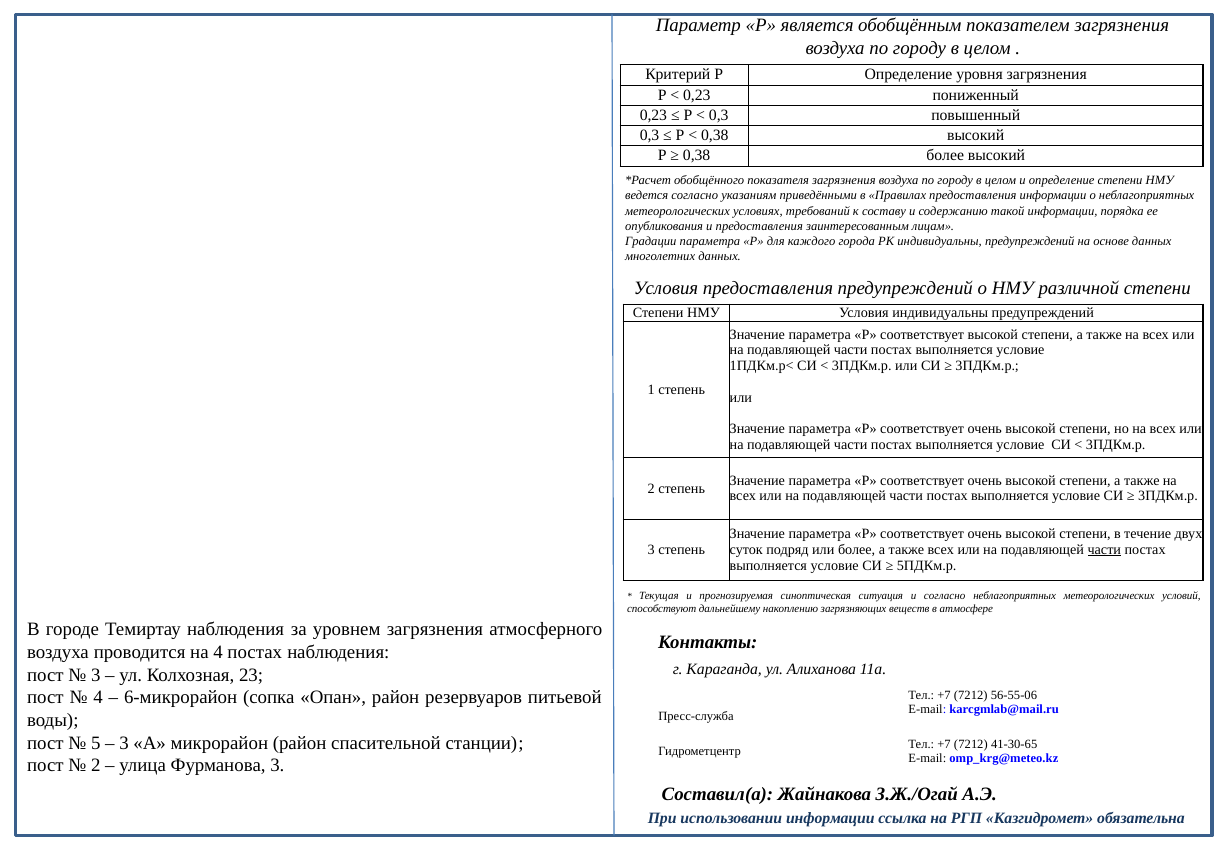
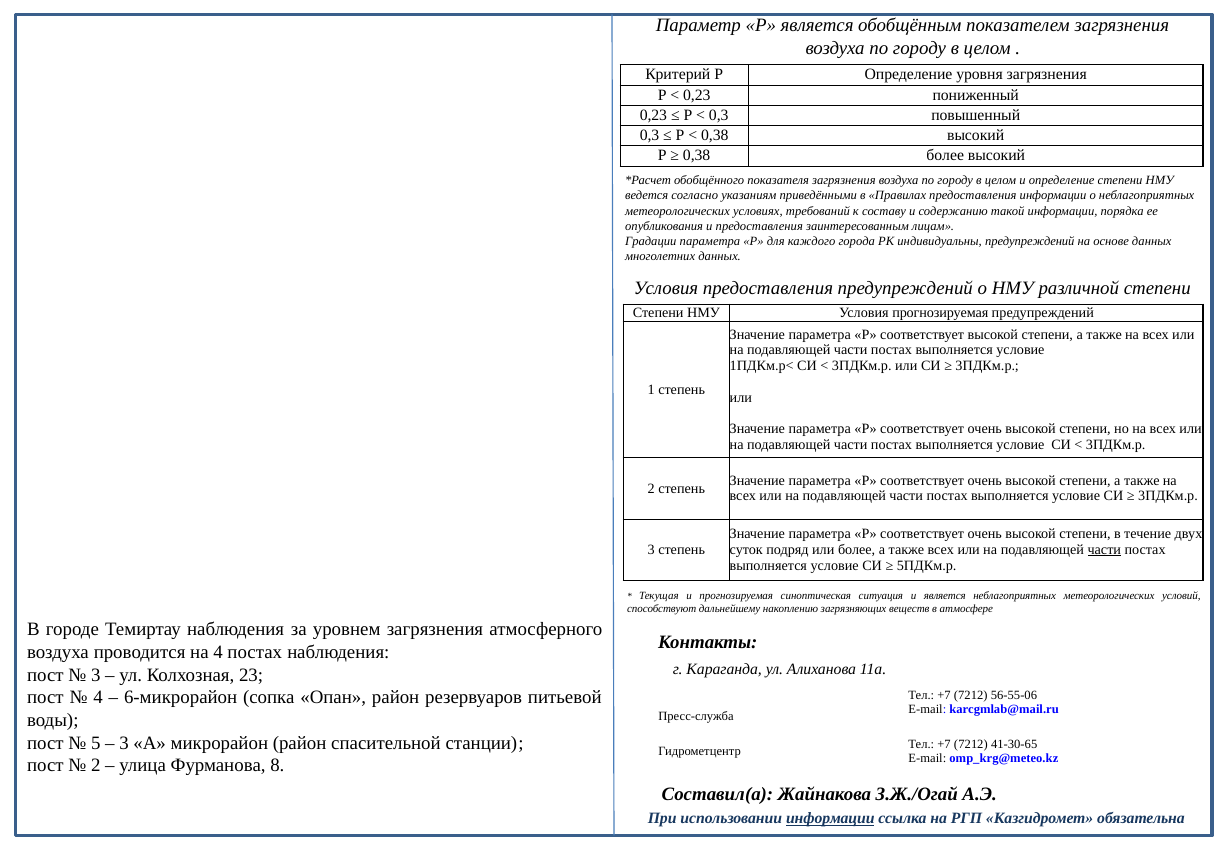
Условия индивидуальны: индивидуальны -> прогнозируемая
и согласно: согласно -> является
Фурманова 3: 3 -> 8
информации at (830, 818) underline: none -> present
